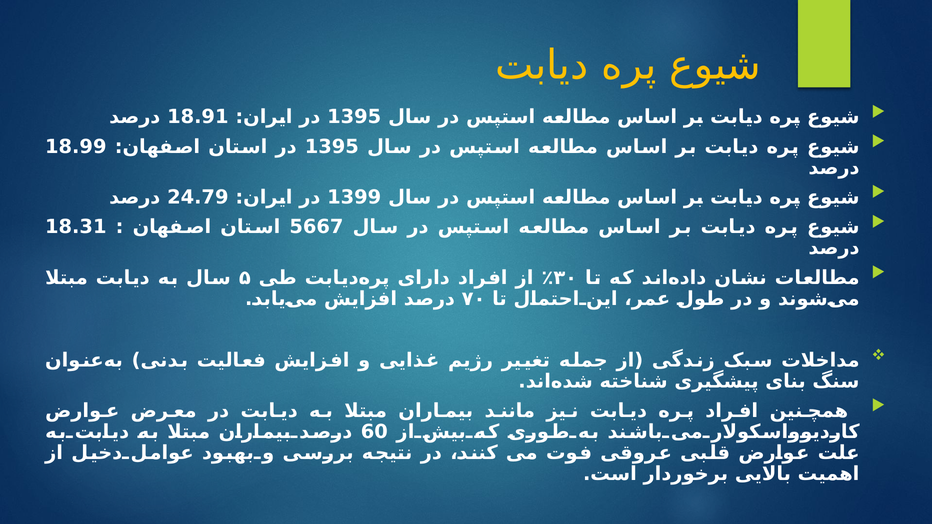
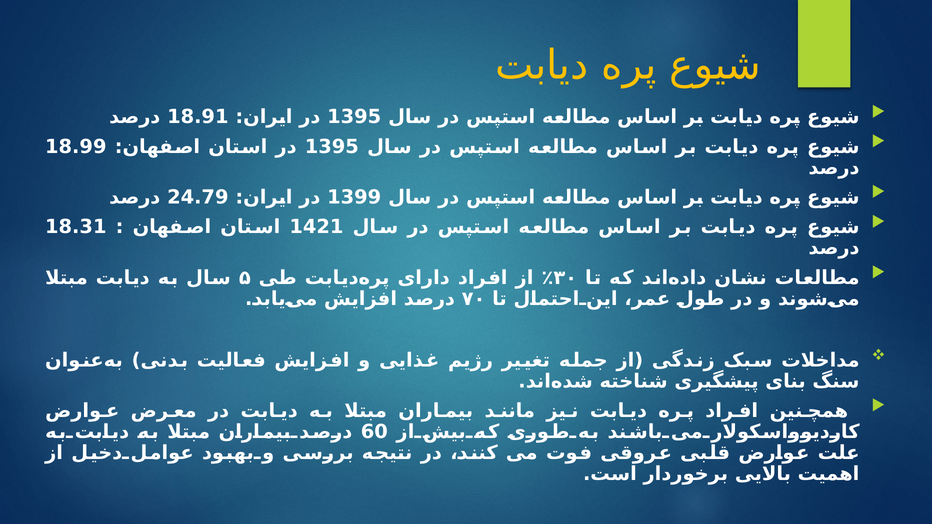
5667: 5667 -> 1421
